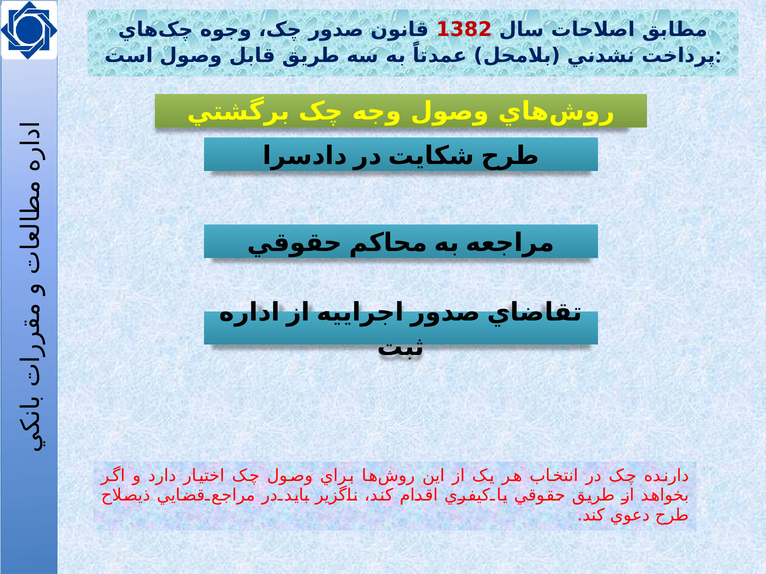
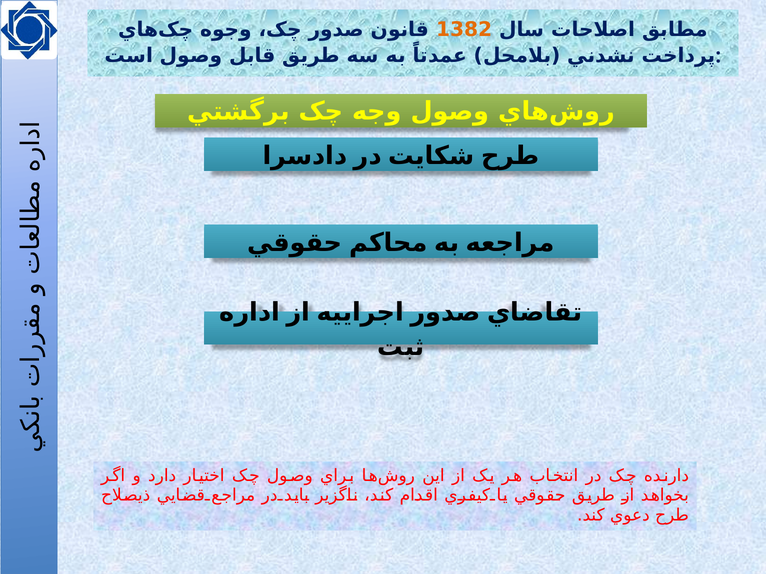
1382 colour: red -> orange
